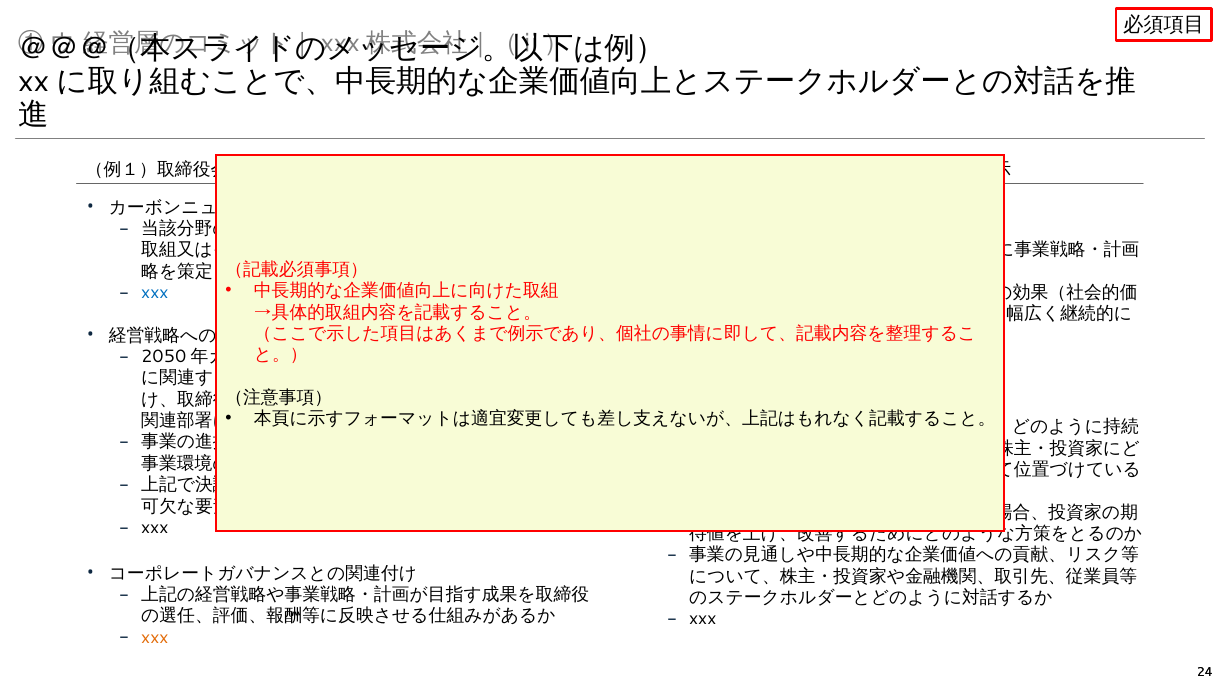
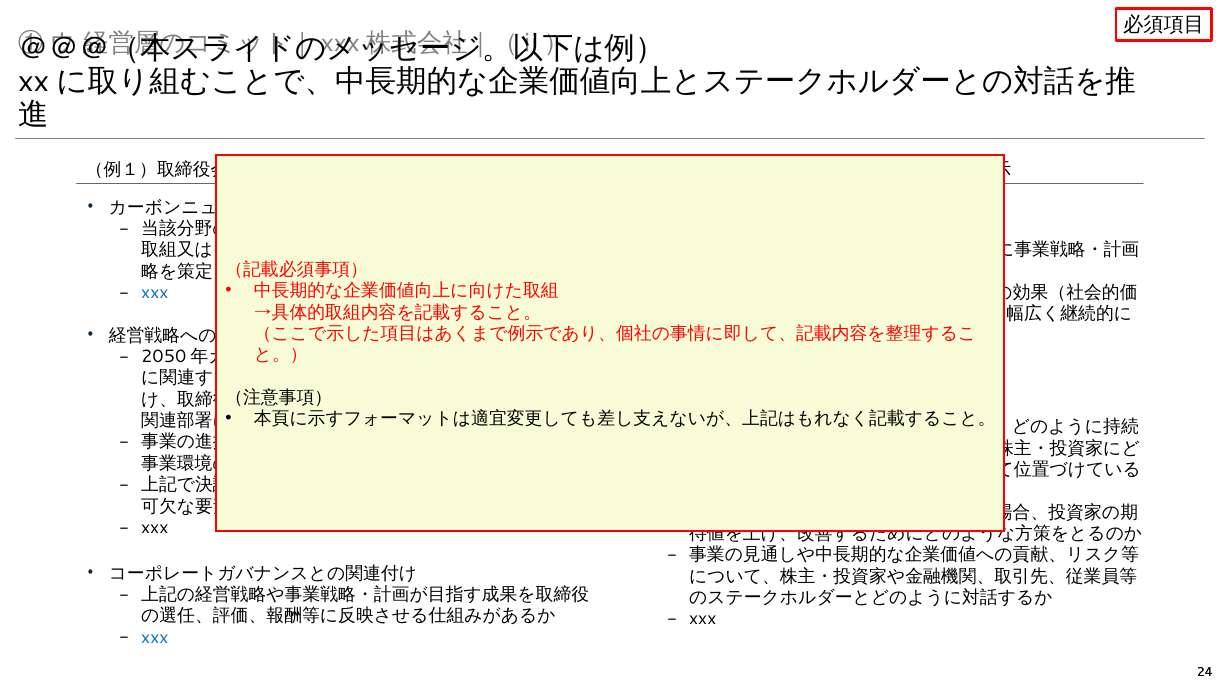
xxx at (155, 638) colour: orange -> blue
